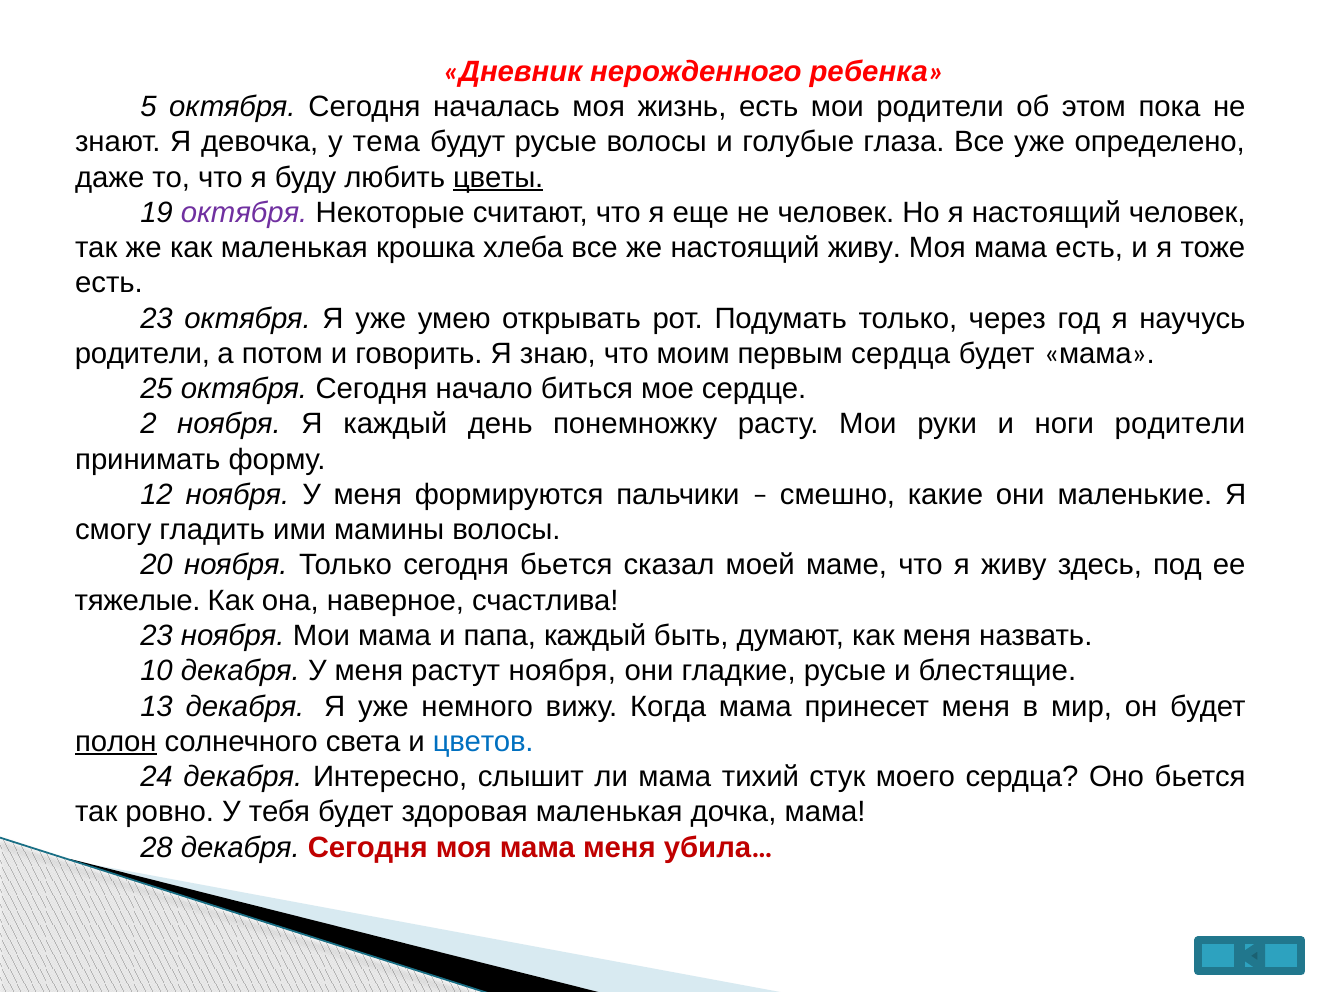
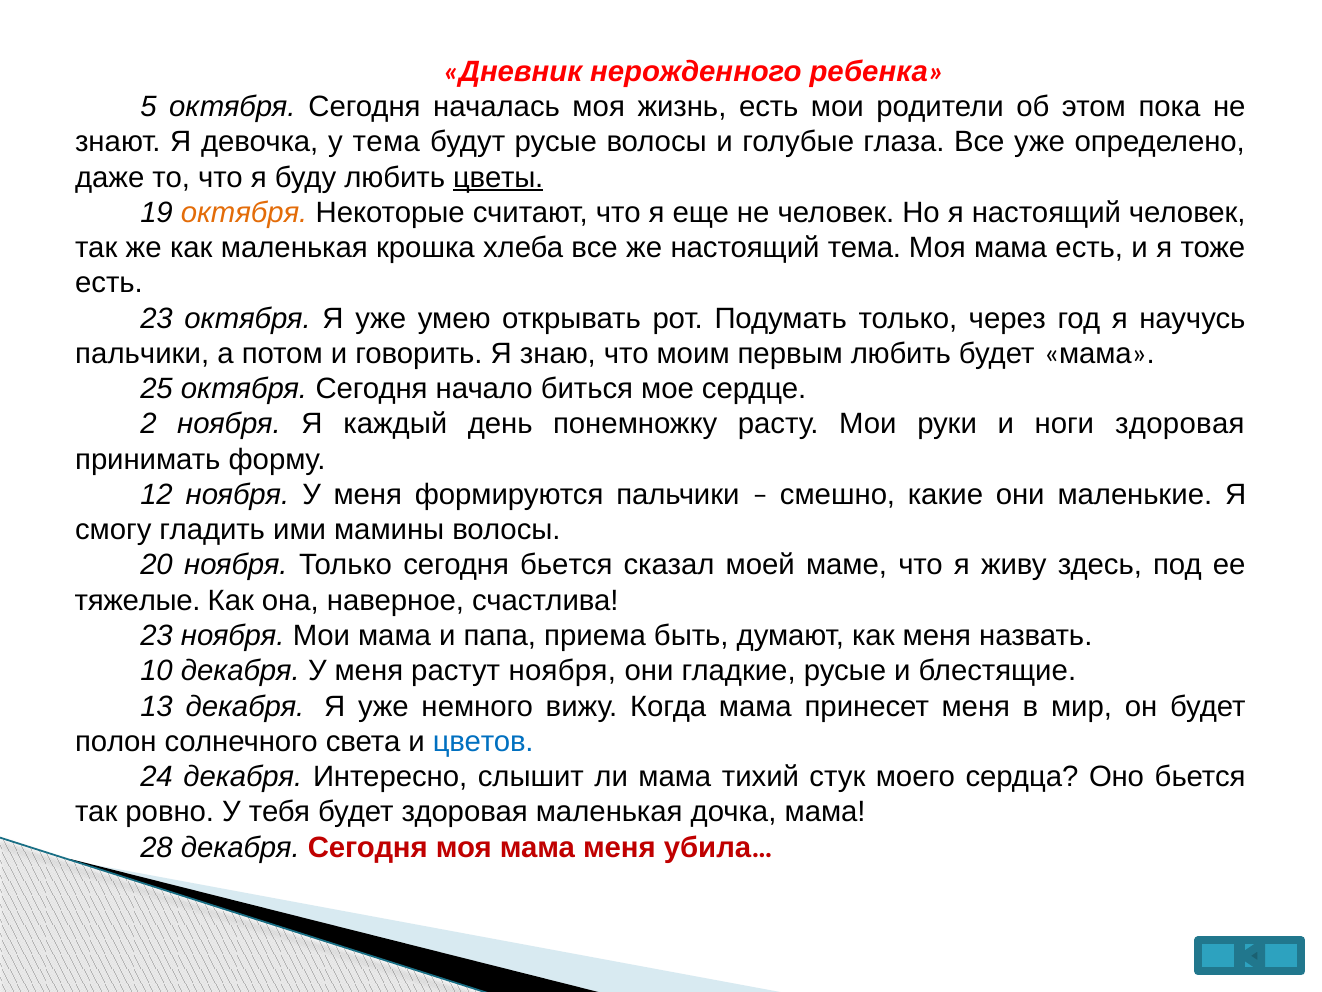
октября at (244, 213) colour: purple -> orange
настоящий живу: живу -> тема
родители at (142, 354): родители -> пальчики
первым сердца: сердца -> любить
ноги родители: родители -> здоровая
папа каждый: каждый -> приема
полон underline: present -> none
